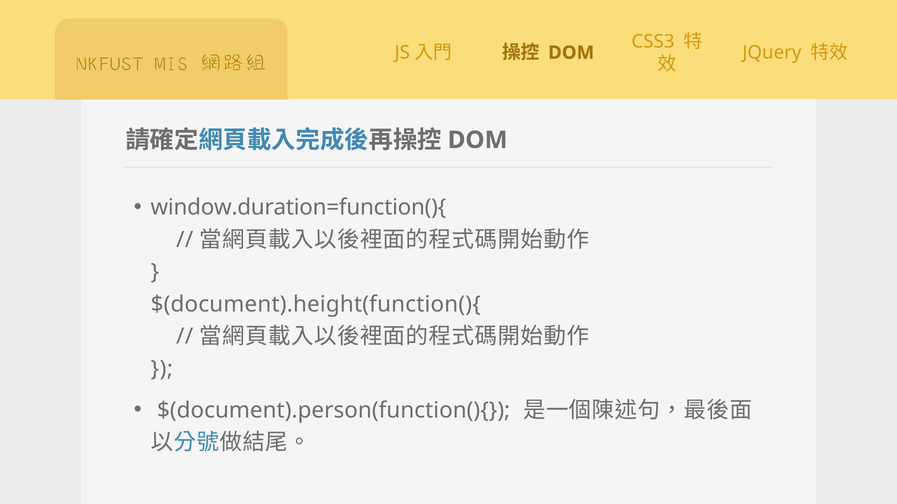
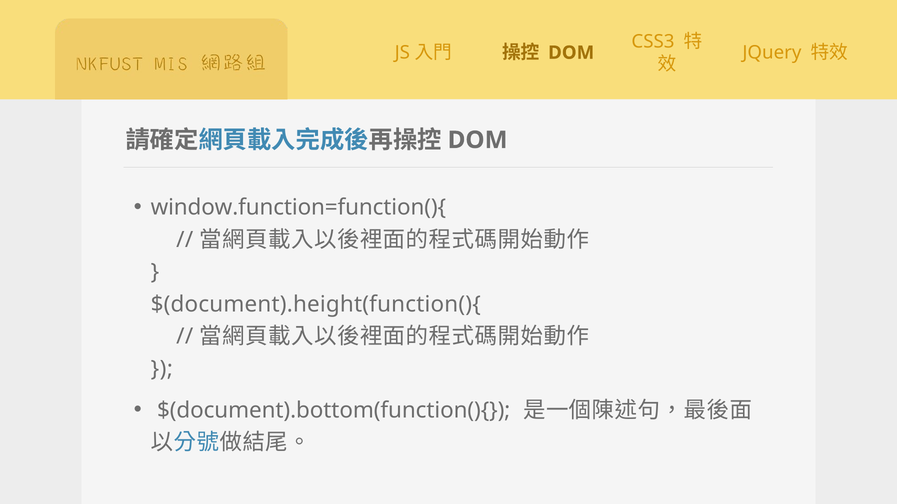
window.duration=function(){: window.duration=function(){ -> window.function=function(){
$(document).person(function(){: $(document).person(function(){ -> $(document).bottom(function(){
